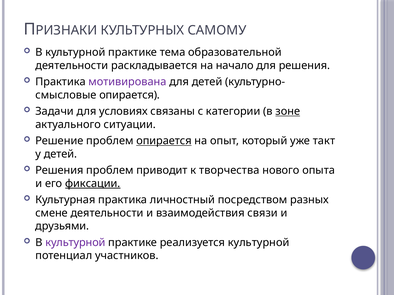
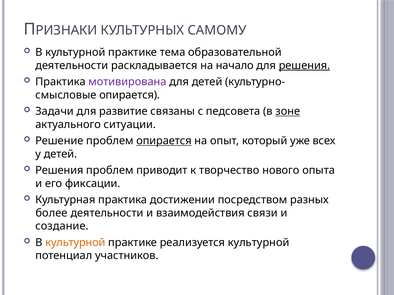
решения at (304, 66) underline: none -> present
условиях: условиях -> развитие
категории: категории -> педсовета
такт: такт -> всех
творчества: творчества -> творчество
фиксации underline: present -> none
личностный: личностный -> достижении
смене: смене -> более
друзьями: друзьями -> создание
культурной at (75, 243) colour: purple -> orange
